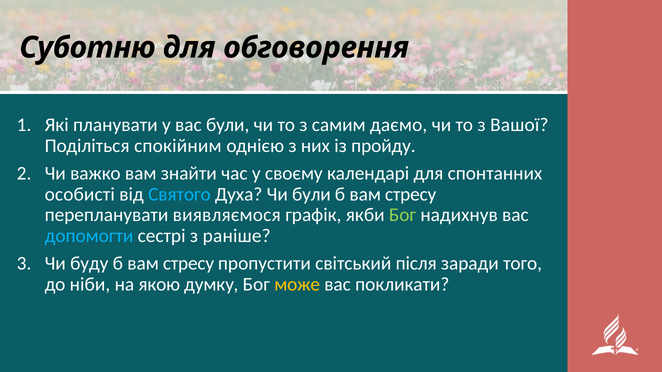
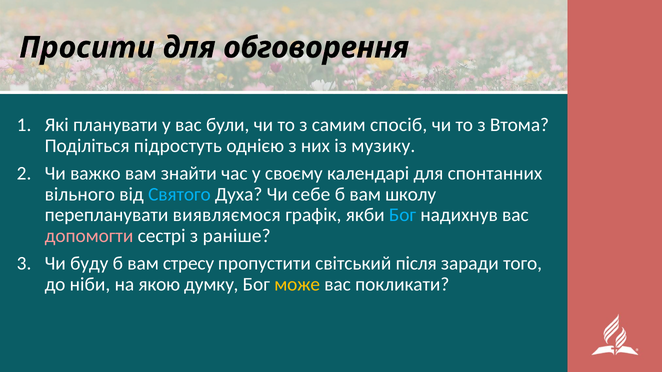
Суботню: Суботню -> Просити
даємо: даємо -> спосіб
Вашої: Вашої -> Втома
спокійним: спокійним -> підростуть
пройду: пройду -> музику
особисті: особисті -> вільного
Чи були: були -> себе
стресу at (411, 194): стресу -> школу
Бог at (403, 215) colour: light green -> light blue
допомогти colour: light blue -> pink
